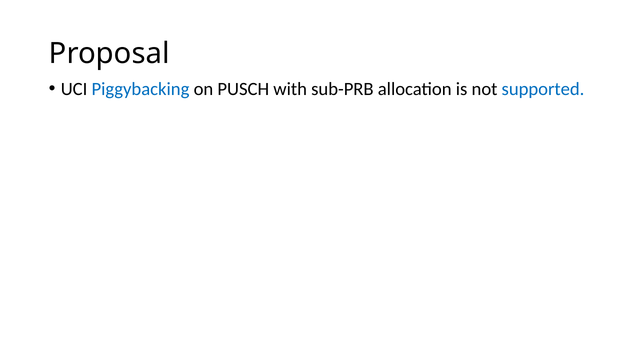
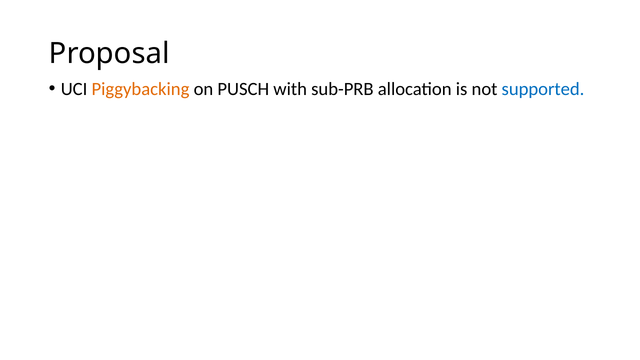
Piggybacking colour: blue -> orange
